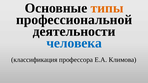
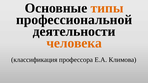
человека colour: blue -> orange
